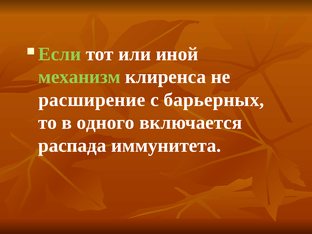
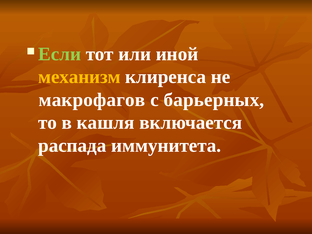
механизм colour: light green -> yellow
расширение: расширение -> макрофагов
одного: одного -> кашля
